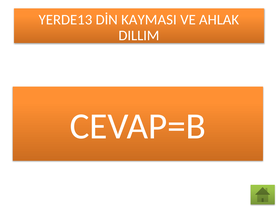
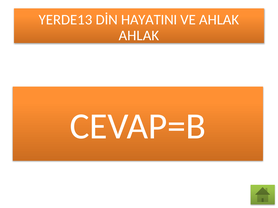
KAYMASI: KAYMASI -> HAYATINI
DILLIM at (139, 36): DILLIM -> AHLAK
